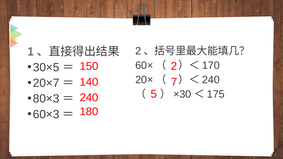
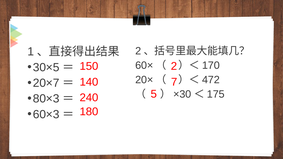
240 at (211, 80): 240 -> 472
